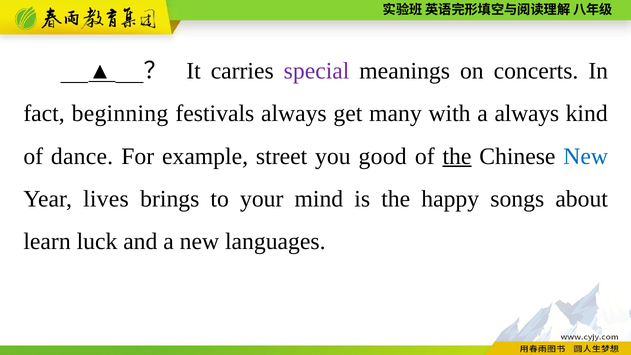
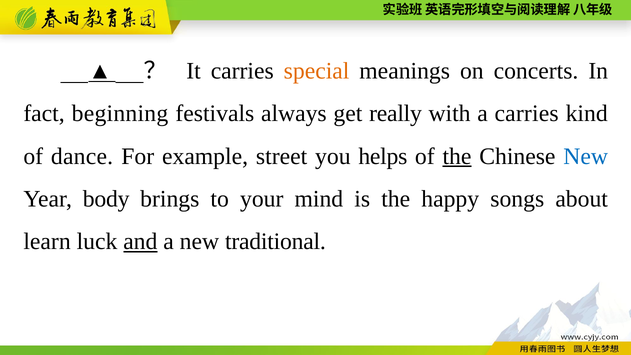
special colour: purple -> orange
many: many -> really
a always: always -> carries
good: good -> helps
lives: lives -> body
and underline: none -> present
languages: languages -> traditional
